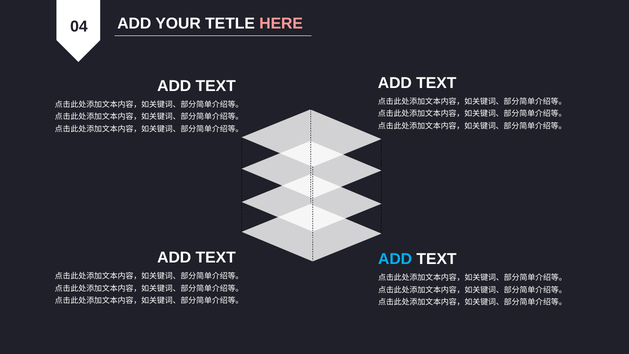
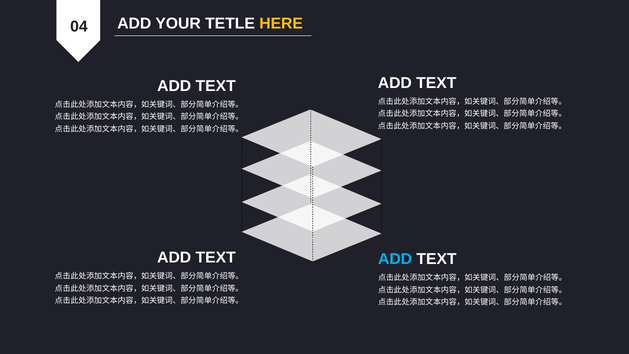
HERE colour: pink -> yellow
